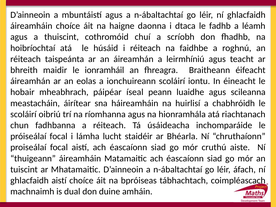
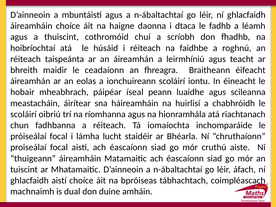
ionramháil: ionramháil -> ceadaíonn
úsáideacha: úsáideacha -> iomaíochta
